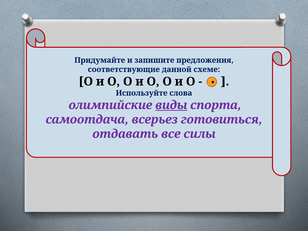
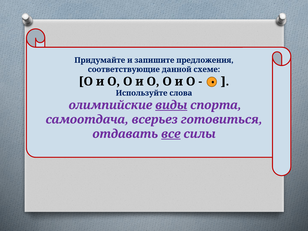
все underline: none -> present
